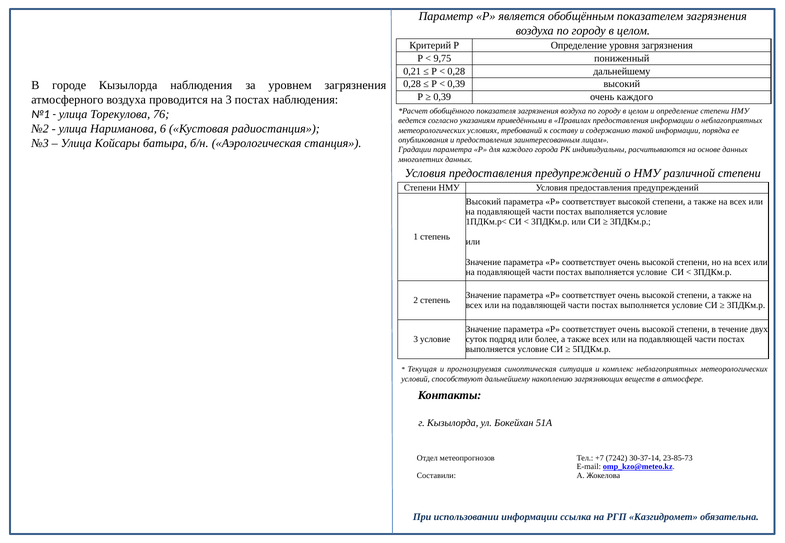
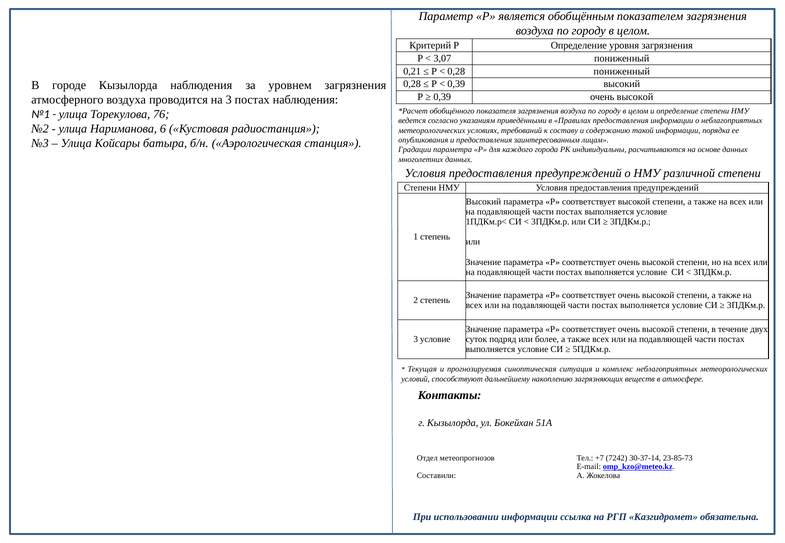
9,75: 9,75 -> 3,07
0,28 дальнейшему: дальнейшему -> пониженный
0,39 очень каждого: каждого -> высокой
